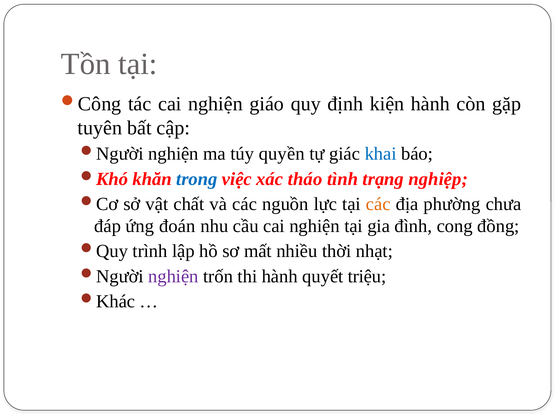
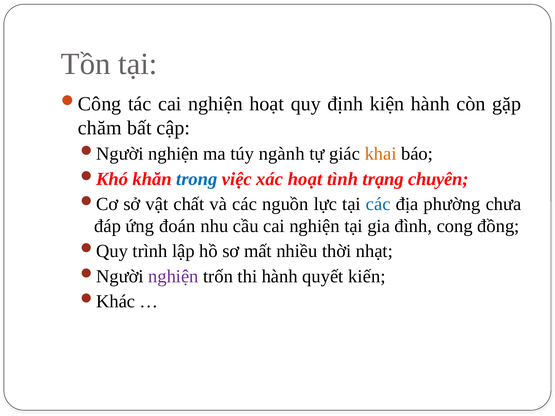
nghiện giáo: giáo -> hoạt
tuyên: tuyên -> chăm
quyền: quyền -> ngành
khai colour: blue -> orange
xác tháo: tháo -> hoạt
nghiệp: nghiệp -> chuyên
các at (378, 204) colour: orange -> blue
triệu: triệu -> kiến
